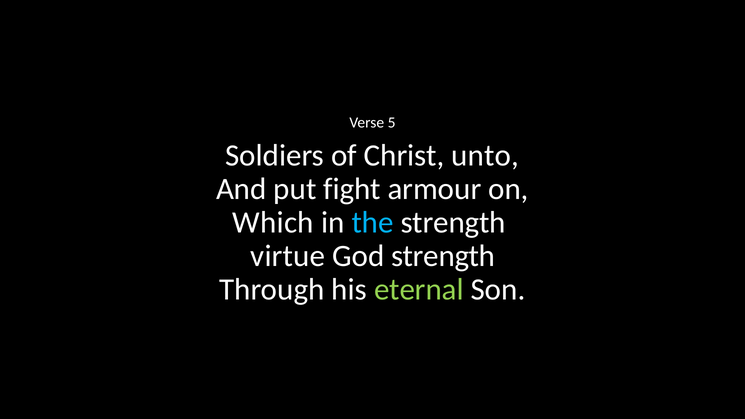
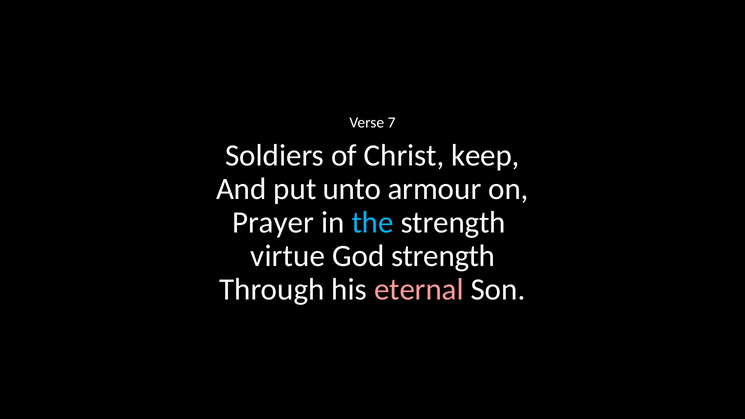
5: 5 -> 7
unto: unto -> keep
fight: fight -> unto
Which: Which -> Prayer
eternal colour: light green -> pink
